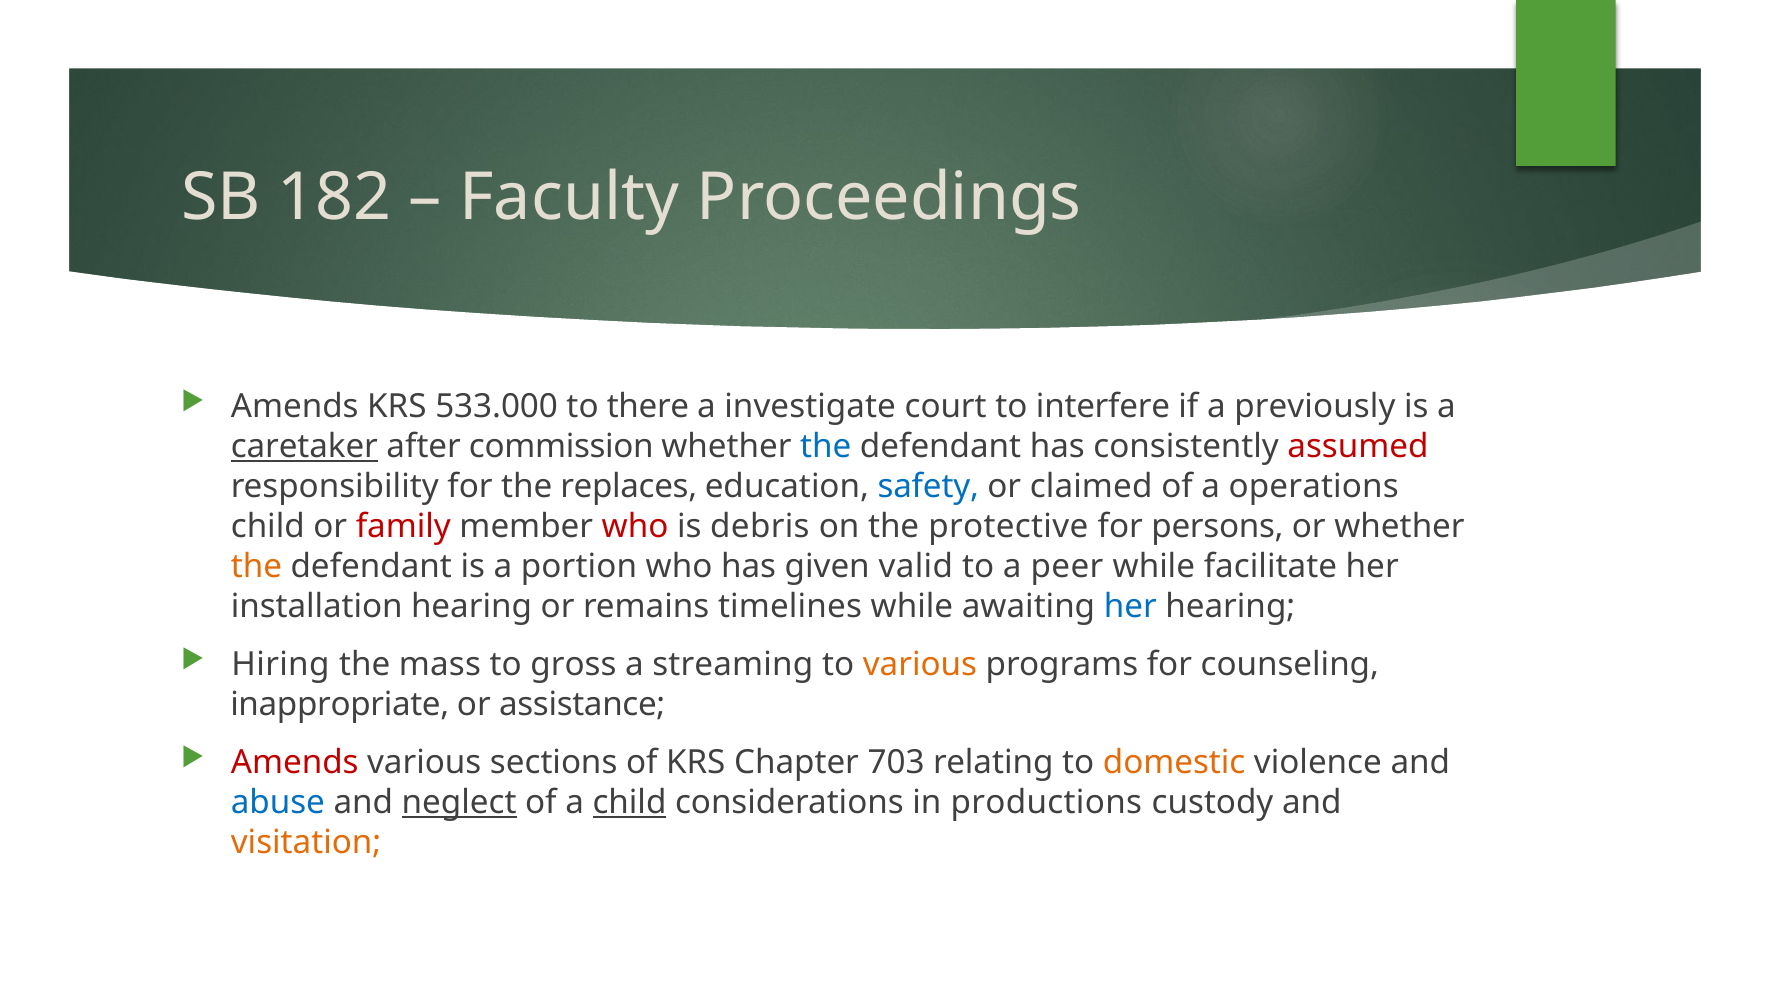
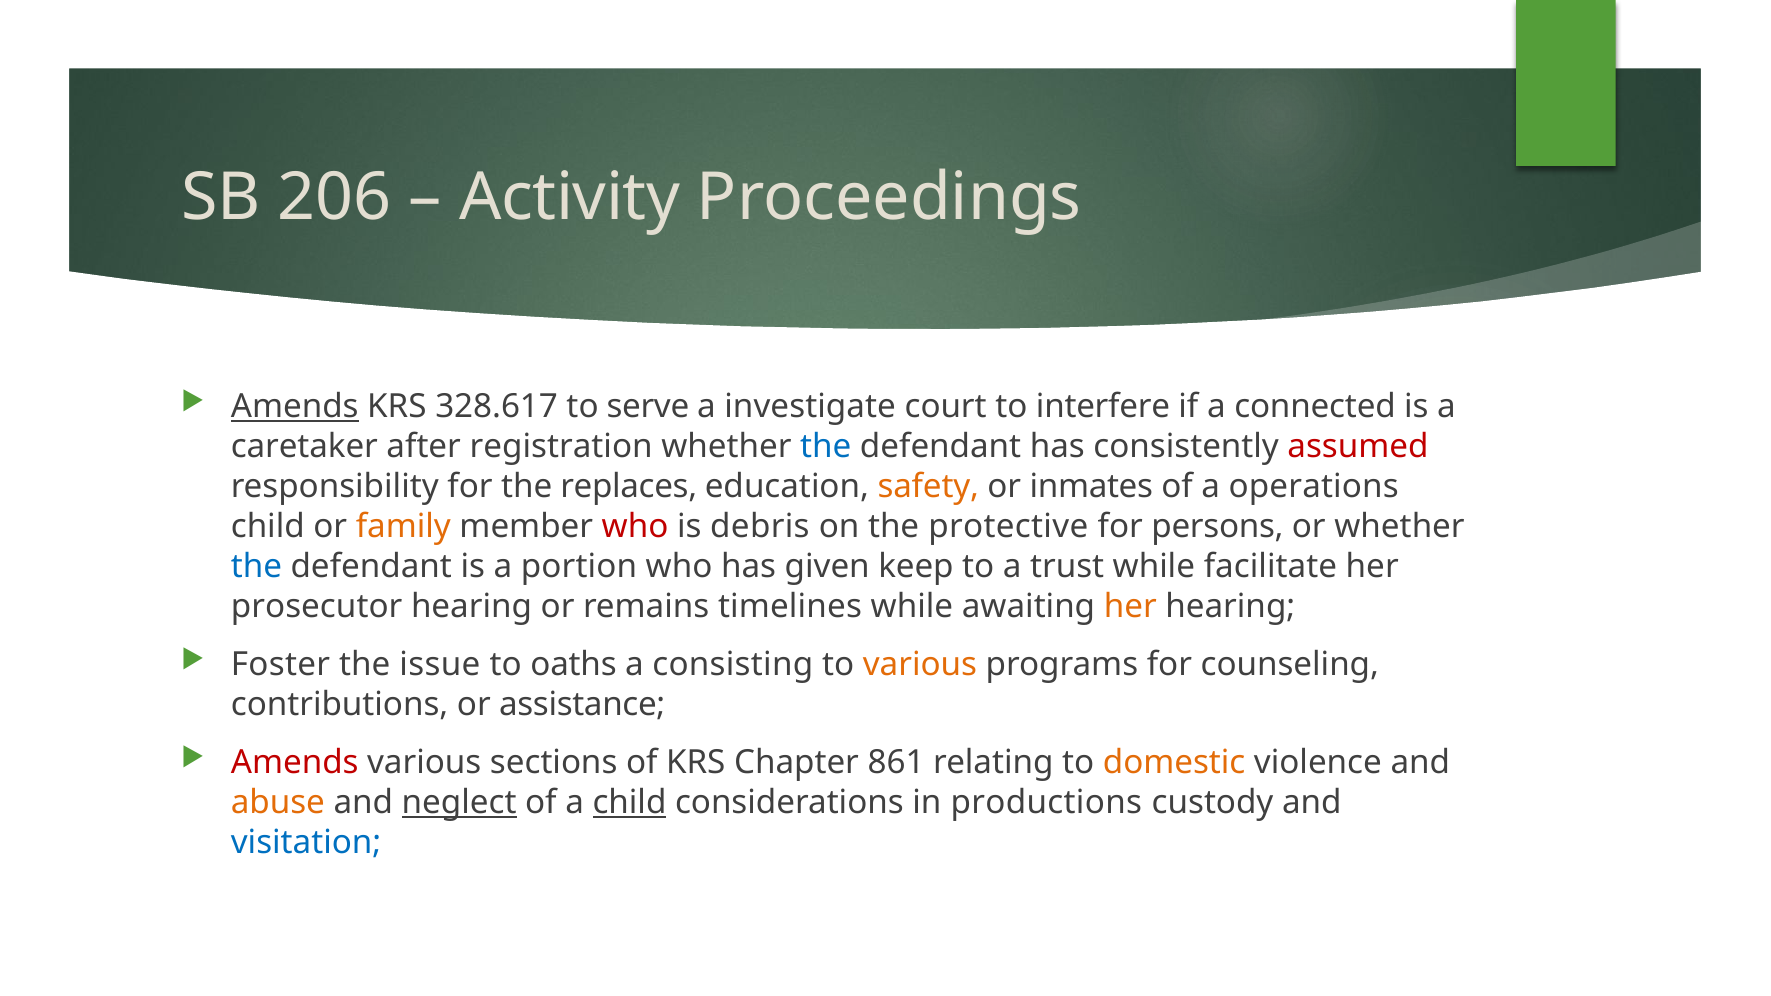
182: 182 -> 206
Faculty: Faculty -> Activity
Amends at (295, 407) underline: none -> present
533.000: 533.000 -> 328.617
there: there -> serve
previously: previously -> connected
caretaker underline: present -> none
commission: commission -> registration
safety colour: blue -> orange
claimed: claimed -> inmates
family colour: red -> orange
the at (256, 566) colour: orange -> blue
valid: valid -> keep
peer: peer -> trust
installation: installation -> prosecutor
her at (1130, 606) colour: blue -> orange
Hiring: Hiring -> Foster
mass: mass -> issue
gross: gross -> oaths
streaming: streaming -> consisting
inappropriate: inappropriate -> contributions
703: 703 -> 861
abuse colour: blue -> orange
visitation colour: orange -> blue
